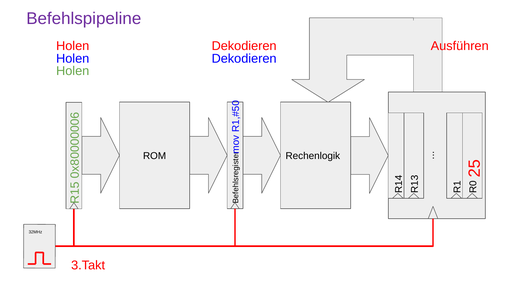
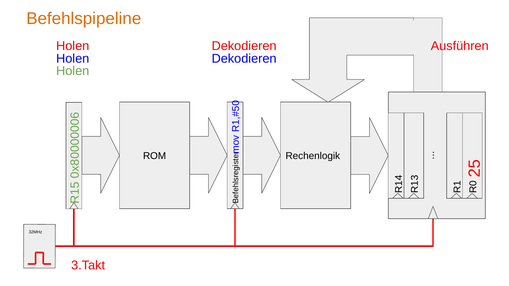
Befehlspipeline colour: purple -> orange
